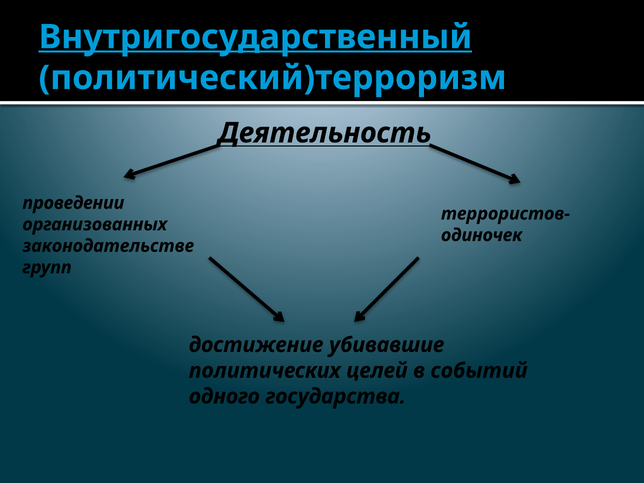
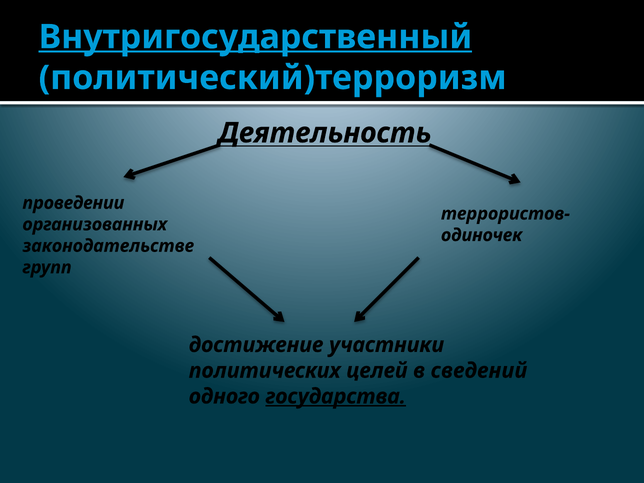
убивавшие: убивавшие -> участники
событий: событий -> сведений
государства underline: none -> present
